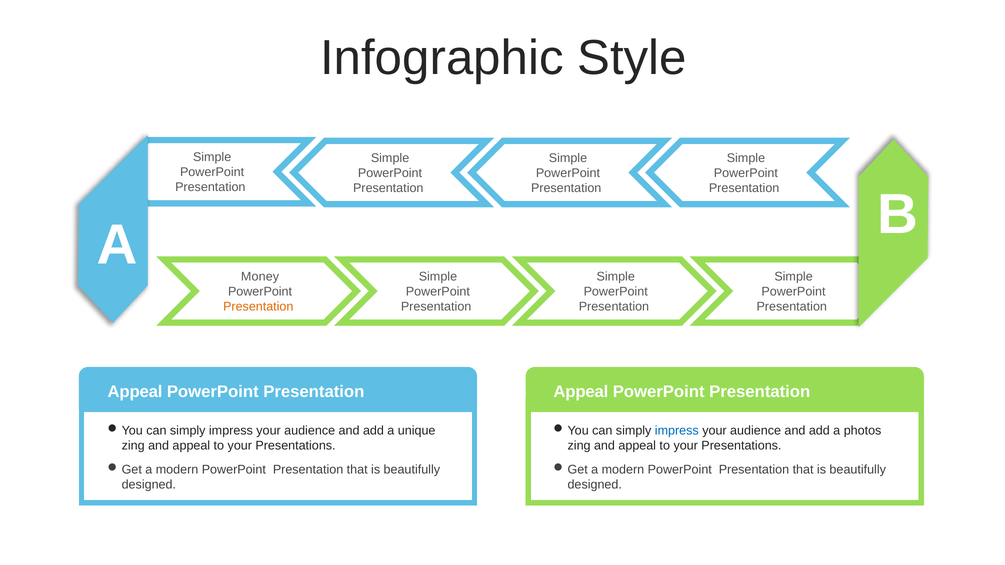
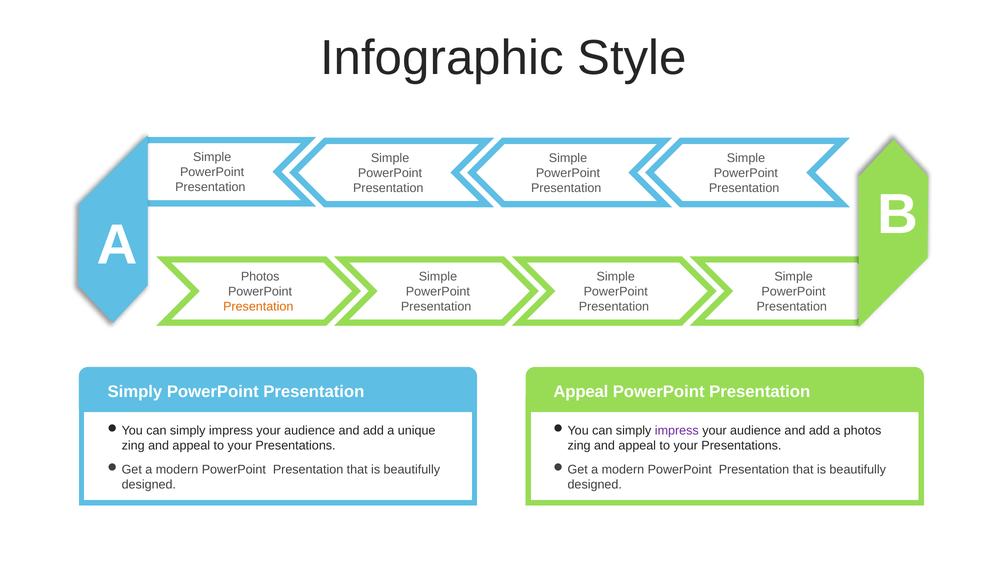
Money at (260, 277): Money -> Photos
Appeal at (135, 392): Appeal -> Simply
impress at (677, 431) colour: blue -> purple
